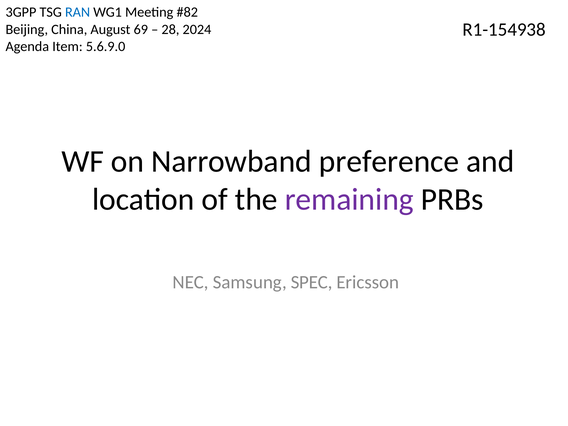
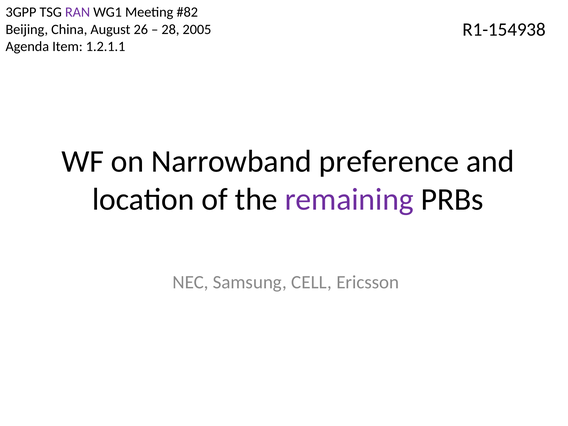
RAN colour: blue -> purple
69: 69 -> 26
2024: 2024 -> 2005
5.6.9.0: 5.6.9.0 -> 1.2.1.1
SPEC: SPEC -> CELL
